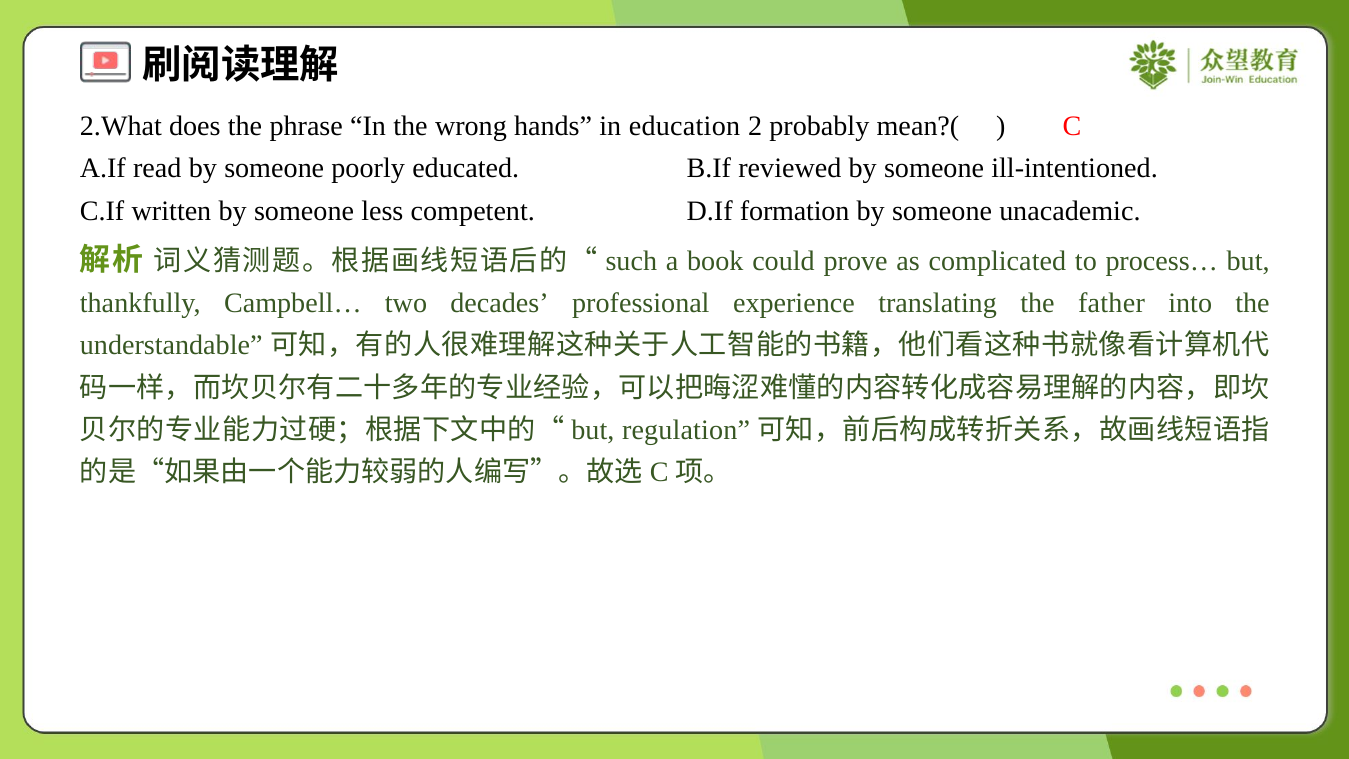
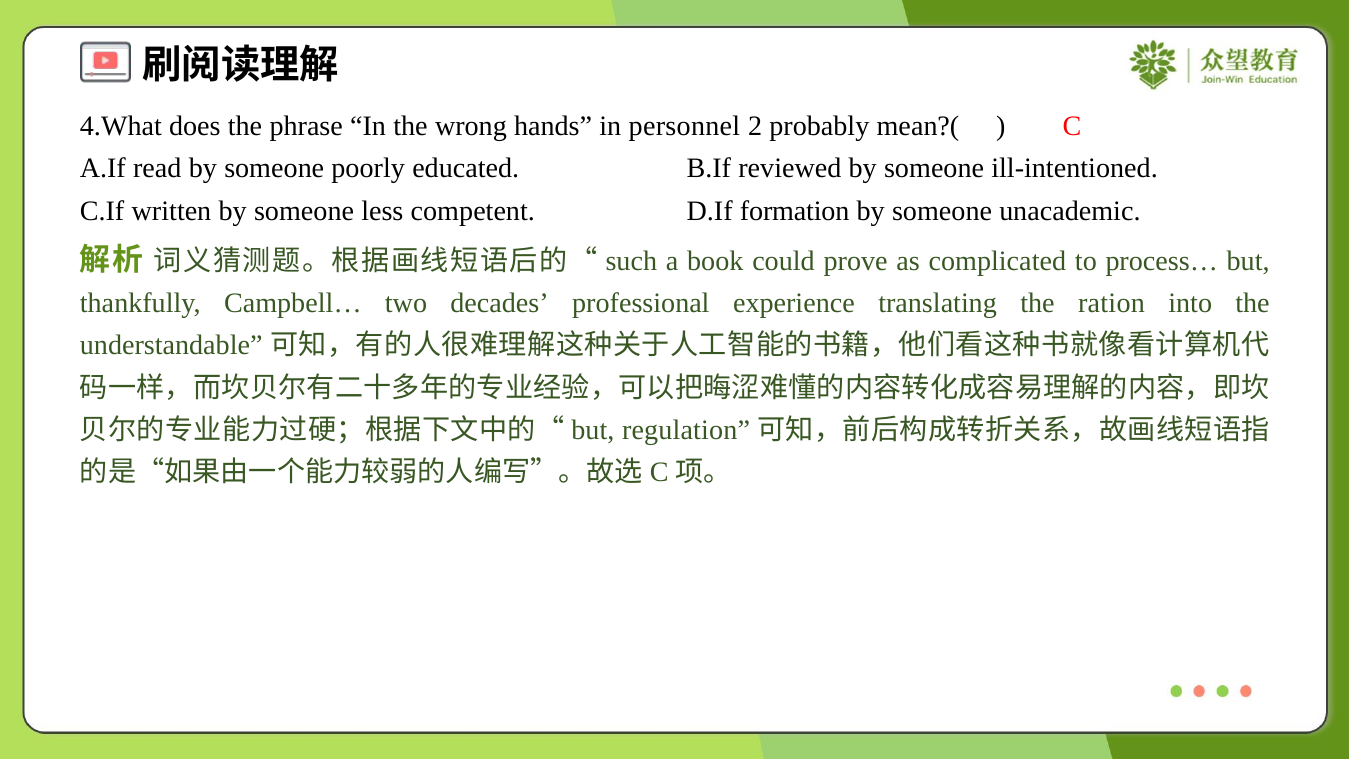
2.What: 2.What -> 4.What
education: education -> personnel
father: father -> ration
